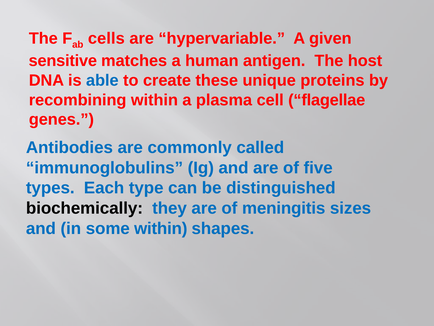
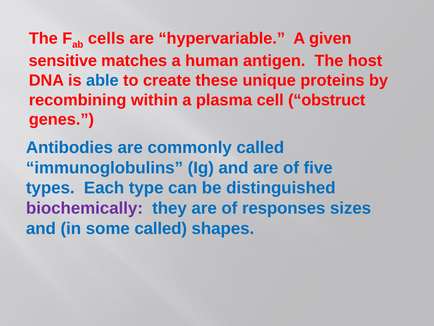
flagellae: flagellae -> obstruct
biochemically colour: black -> purple
meningitis: meningitis -> responses
some within: within -> called
